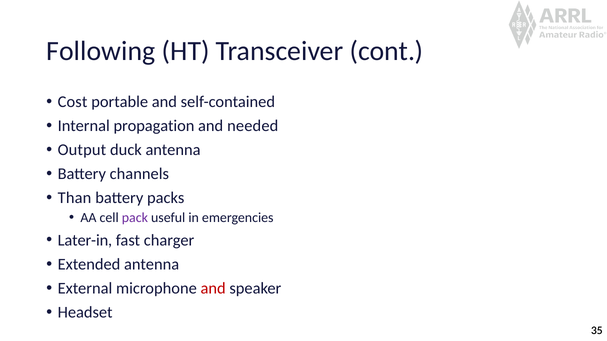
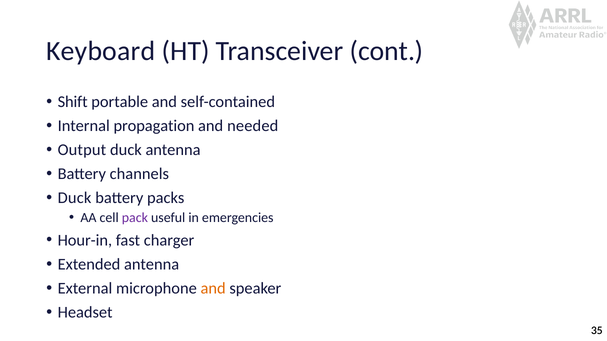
Following: Following -> Keyboard
Cost: Cost -> Shift
Than at (75, 198): Than -> Duck
Later-in: Later-in -> Hour-in
and at (213, 289) colour: red -> orange
